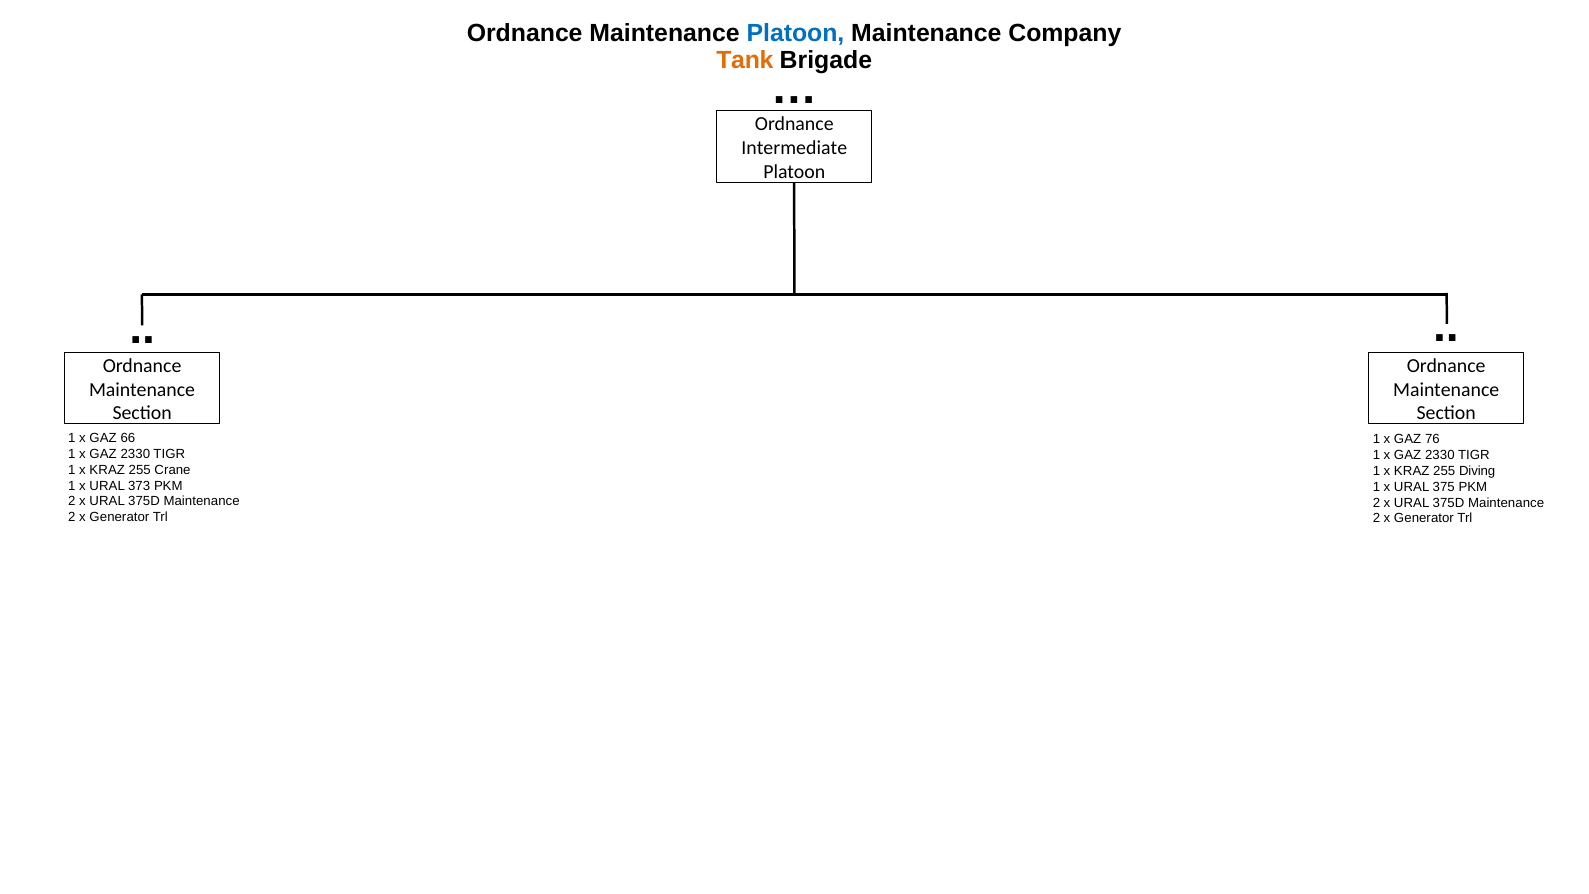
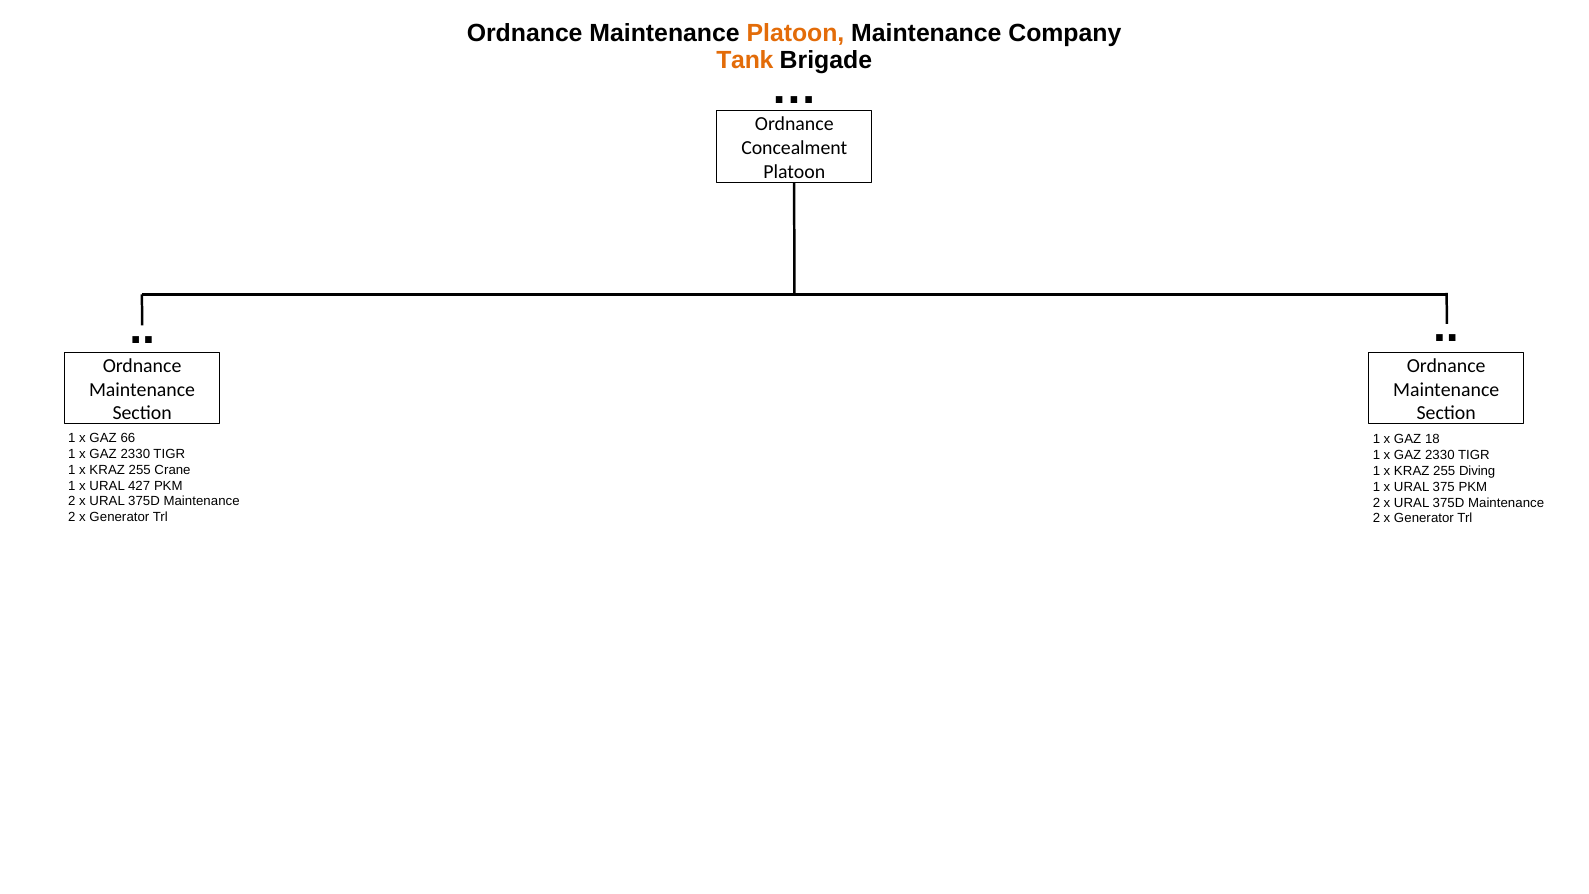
Platoon at (795, 33) colour: blue -> orange
Intermediate: Intermediate -> Concealment
76: 76 -> 18
373: 373 -> 427
